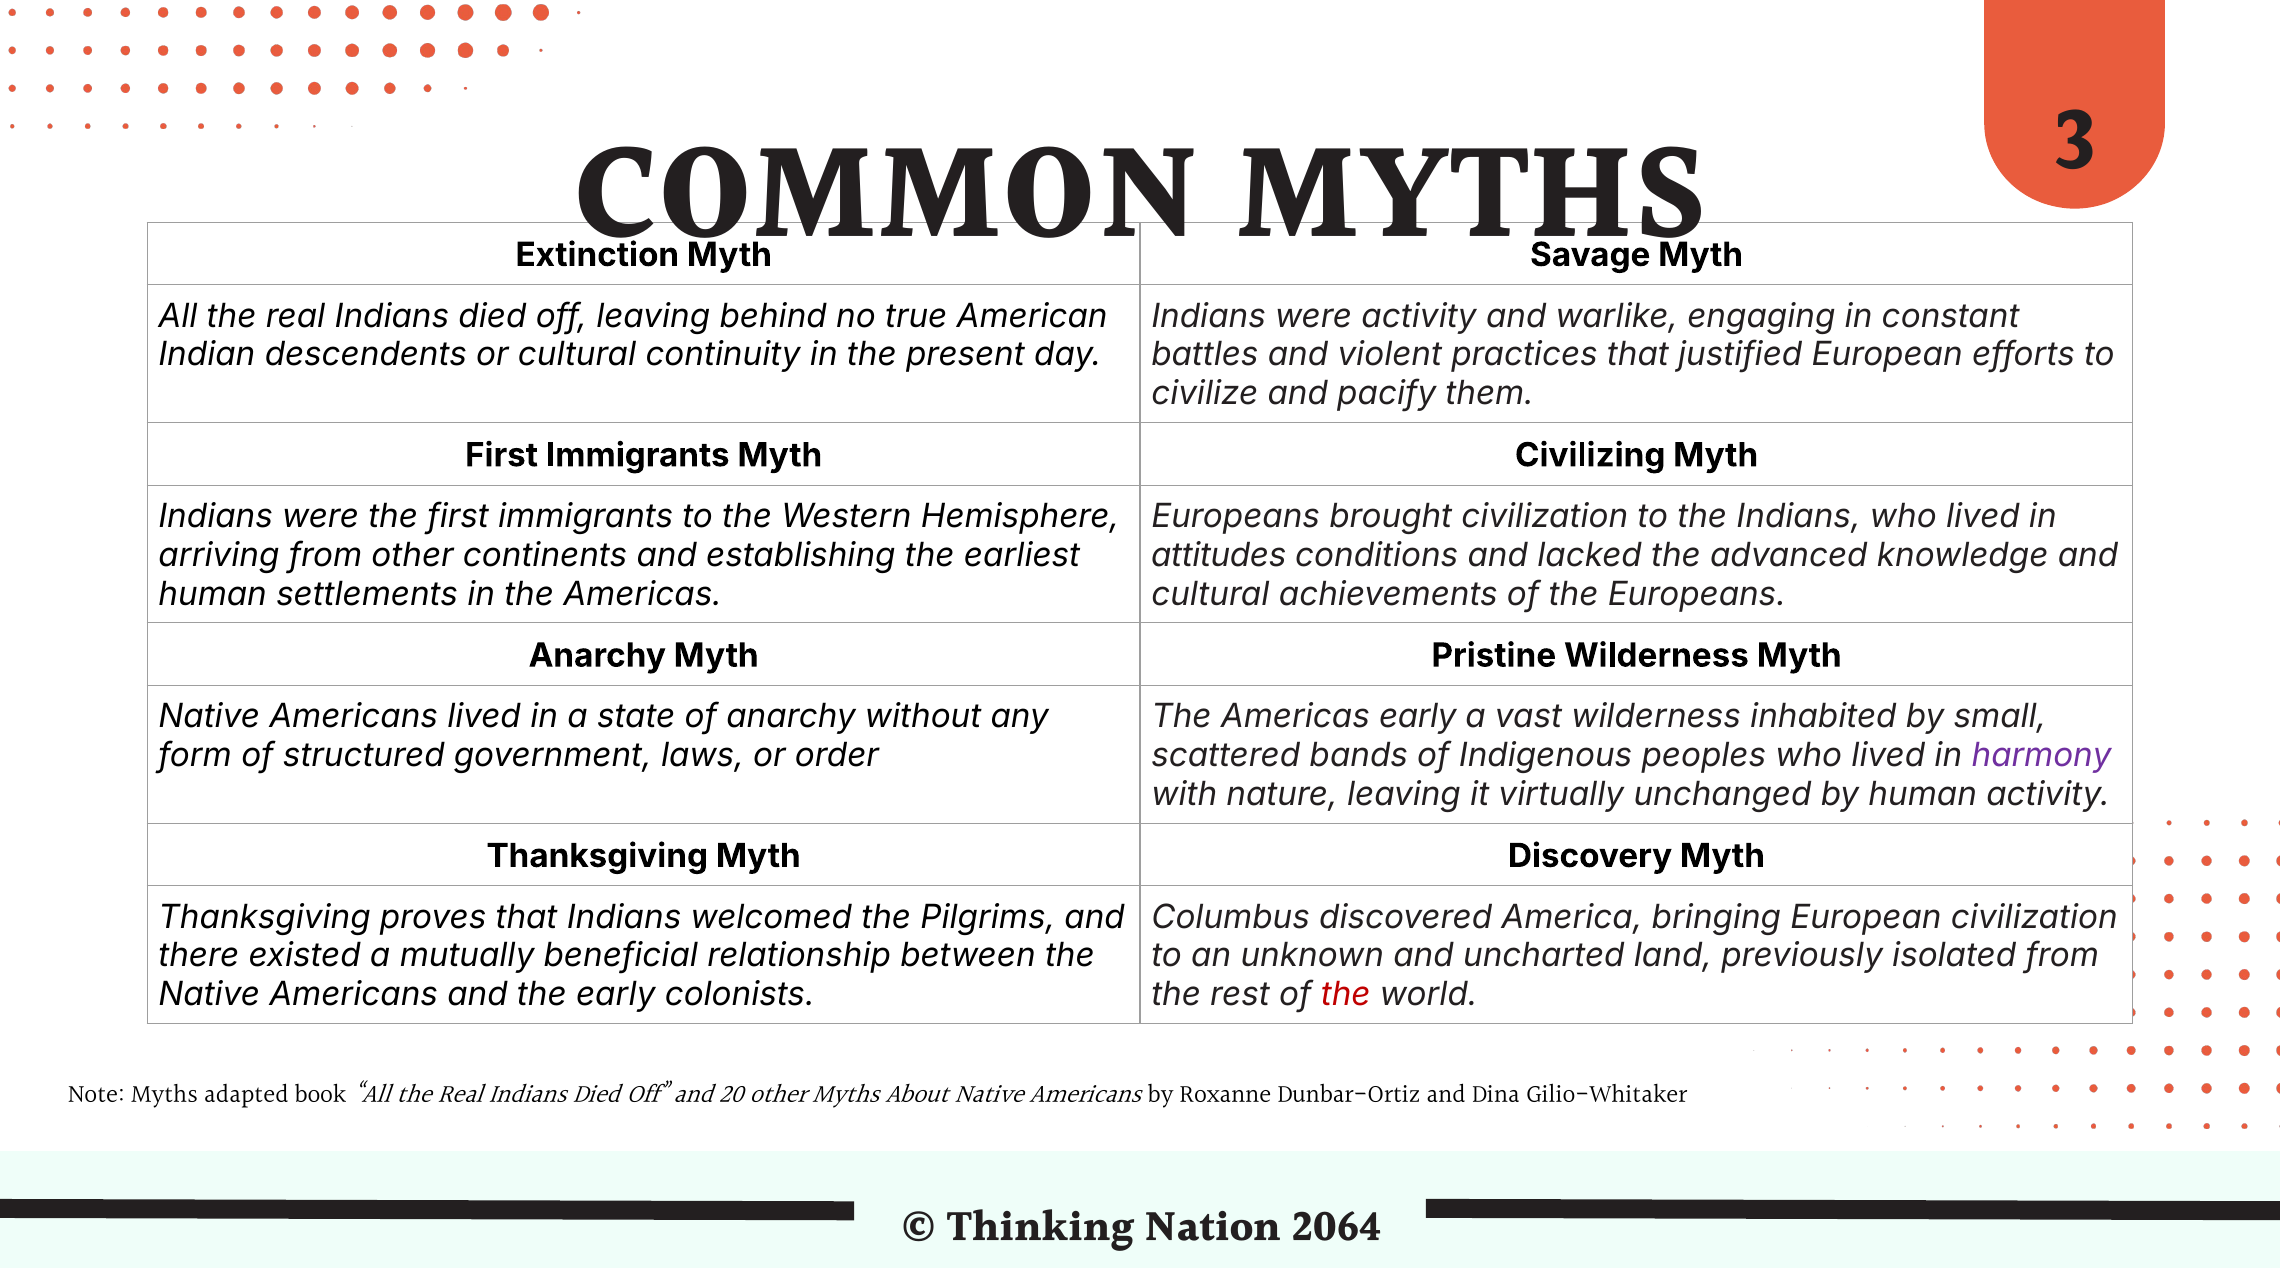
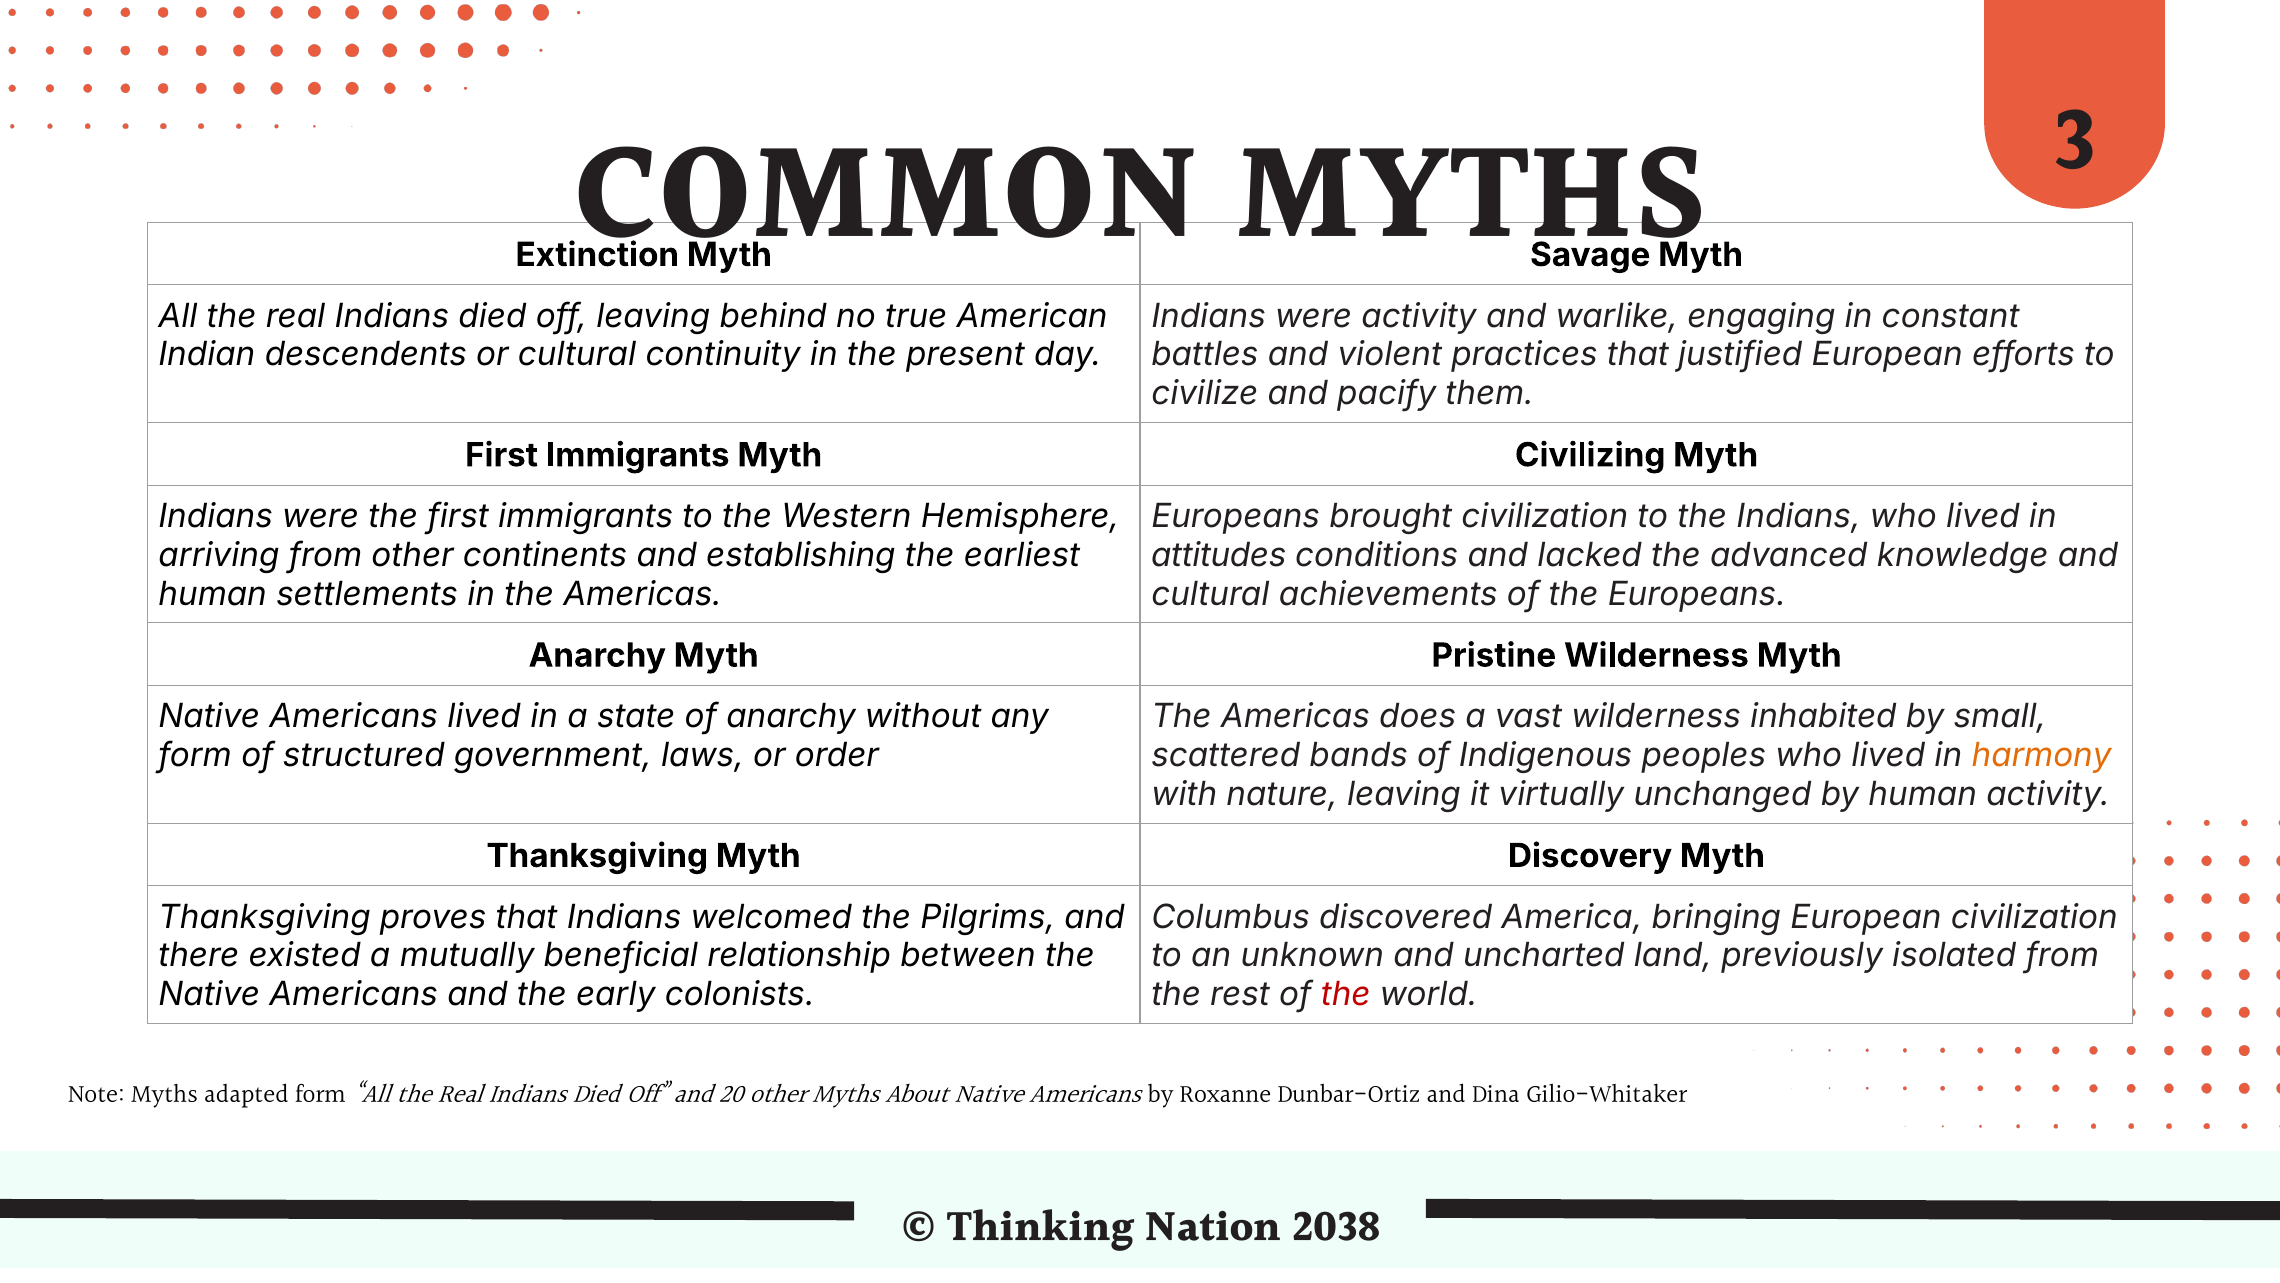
Americas early: early -> does
harmony colour: purple -> orange
adapted book: book -> form
2064: 2064 -> 2038
